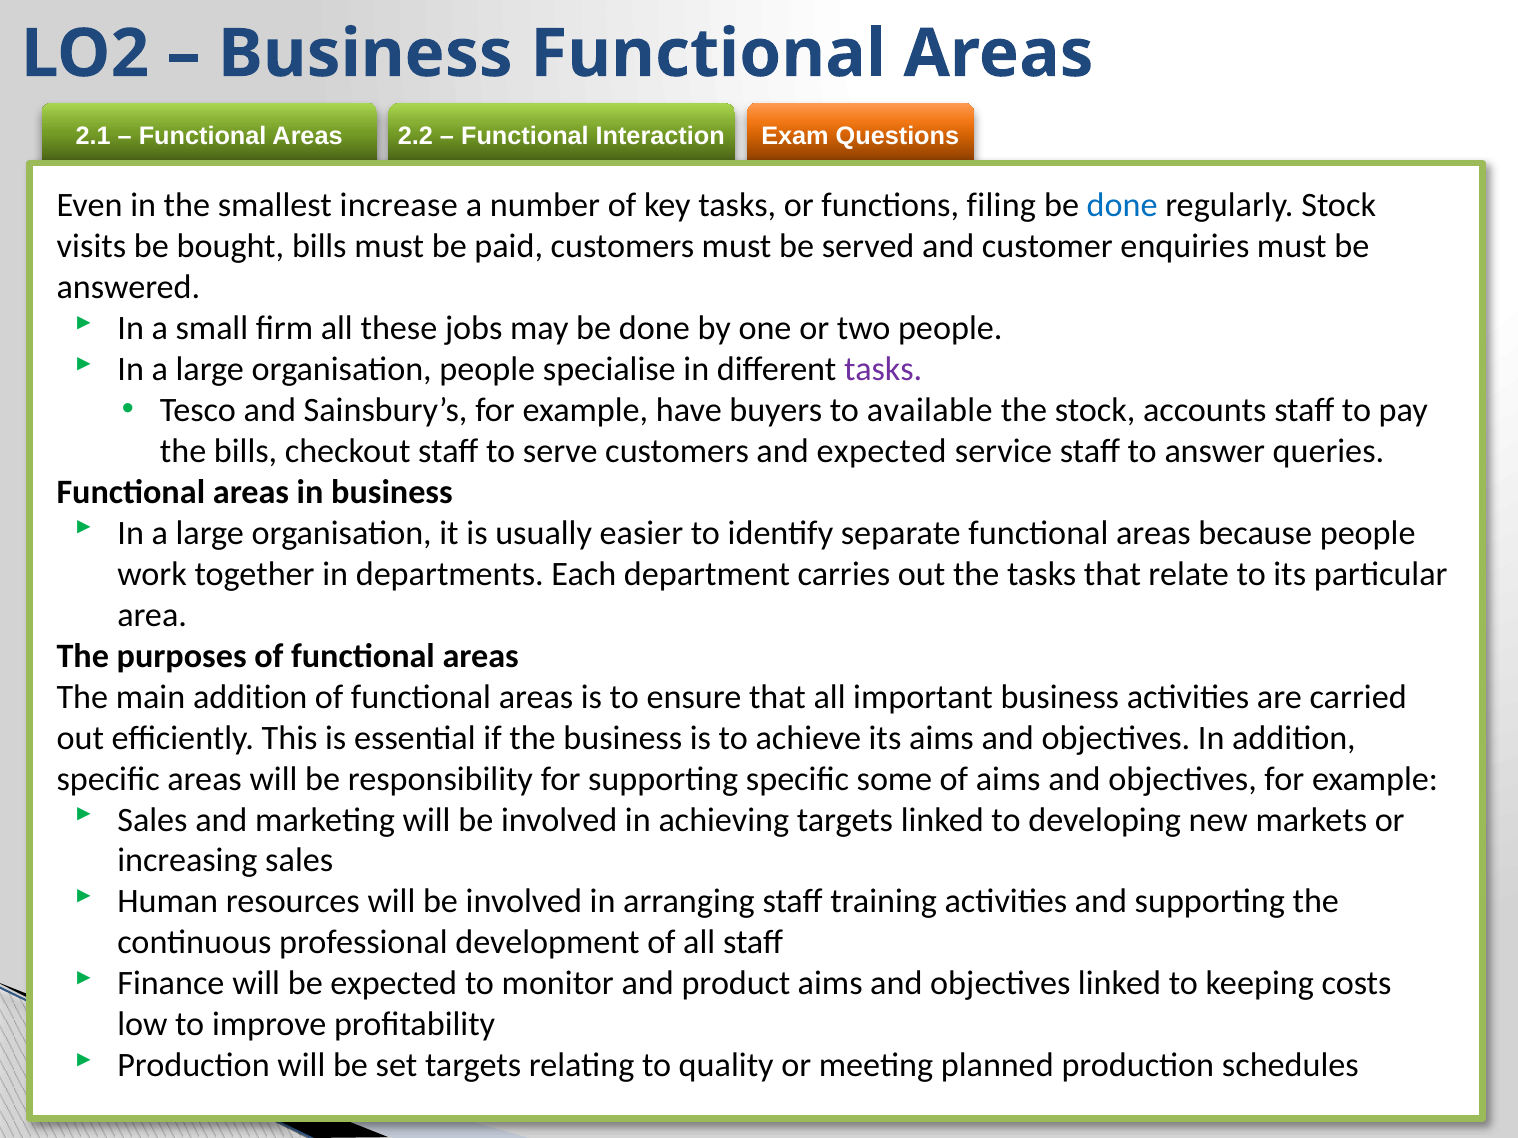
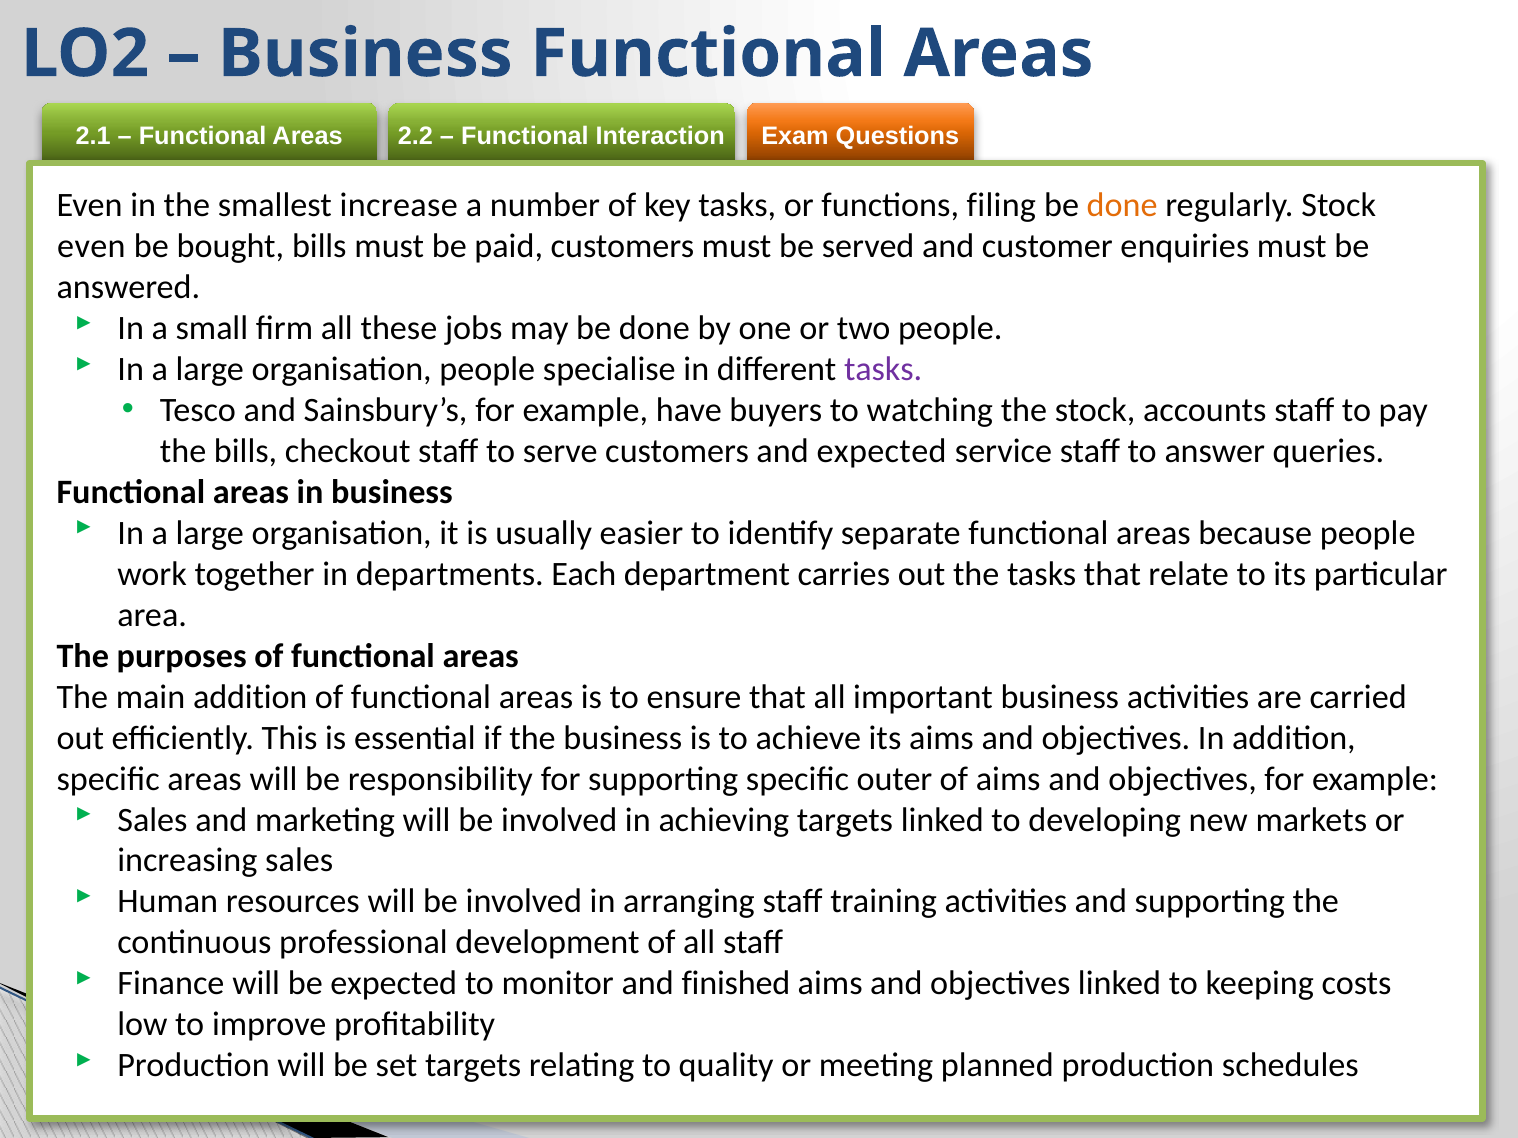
done at (1122, 205) colour: blue -> orange
visits at (92, 246): visits -> even
available: available -> watching
some: some -> outer
product: product -> finished
